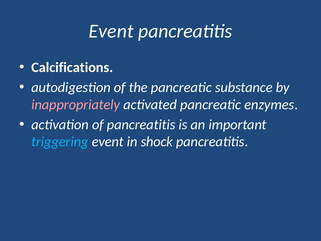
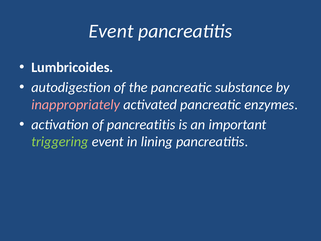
Calcifications: Calcifications -> Lumbricoides
triggering colour: light blue -> light green
shock: shock -> lining
